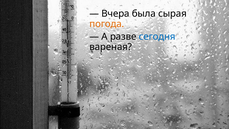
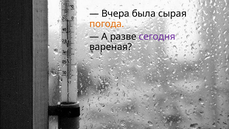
сегодня colour: blue -> purple
